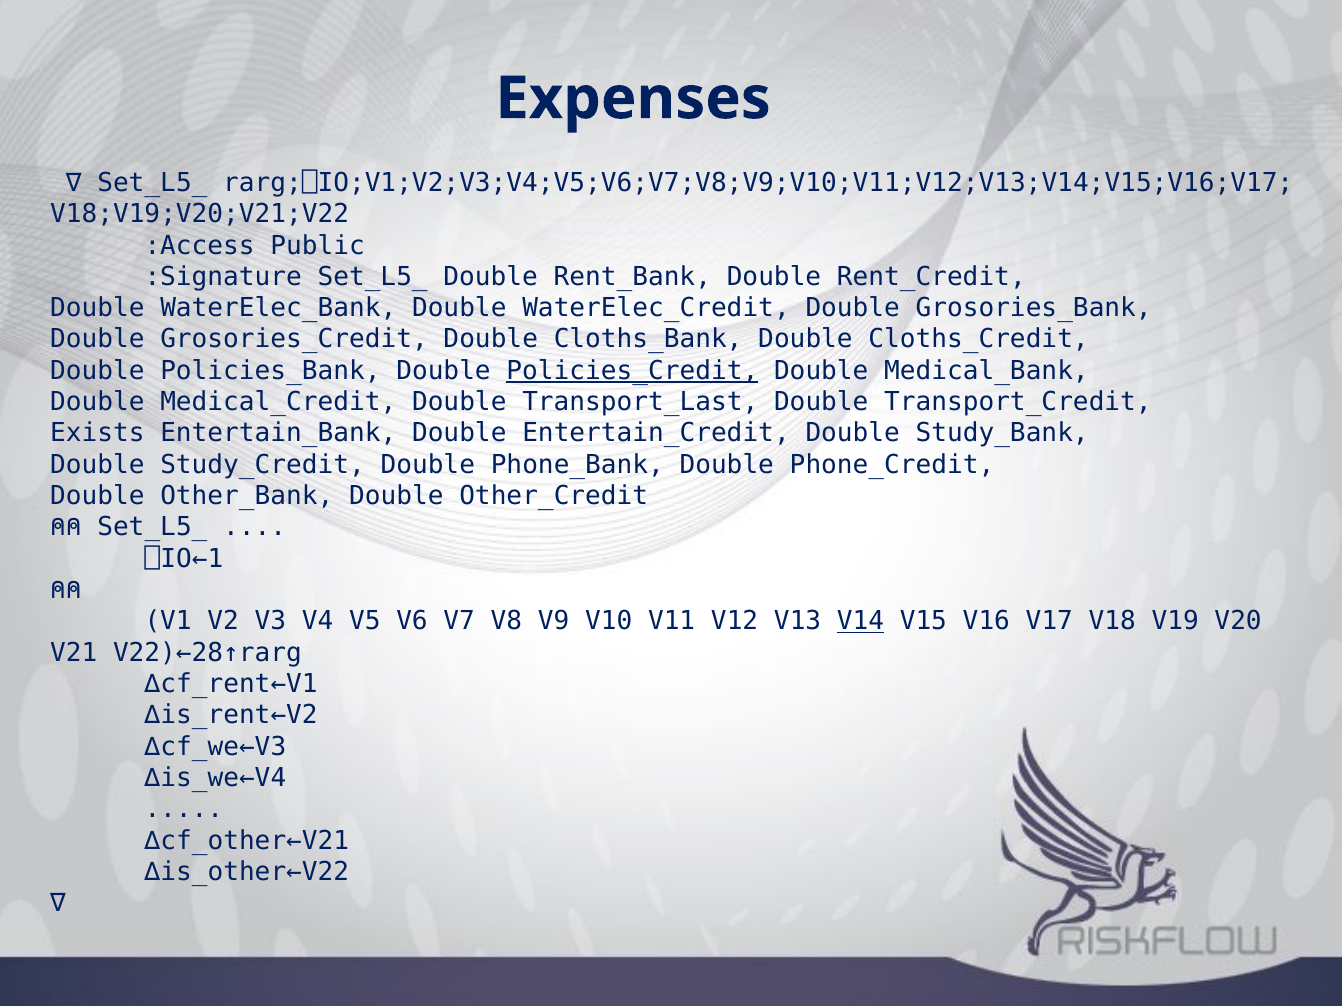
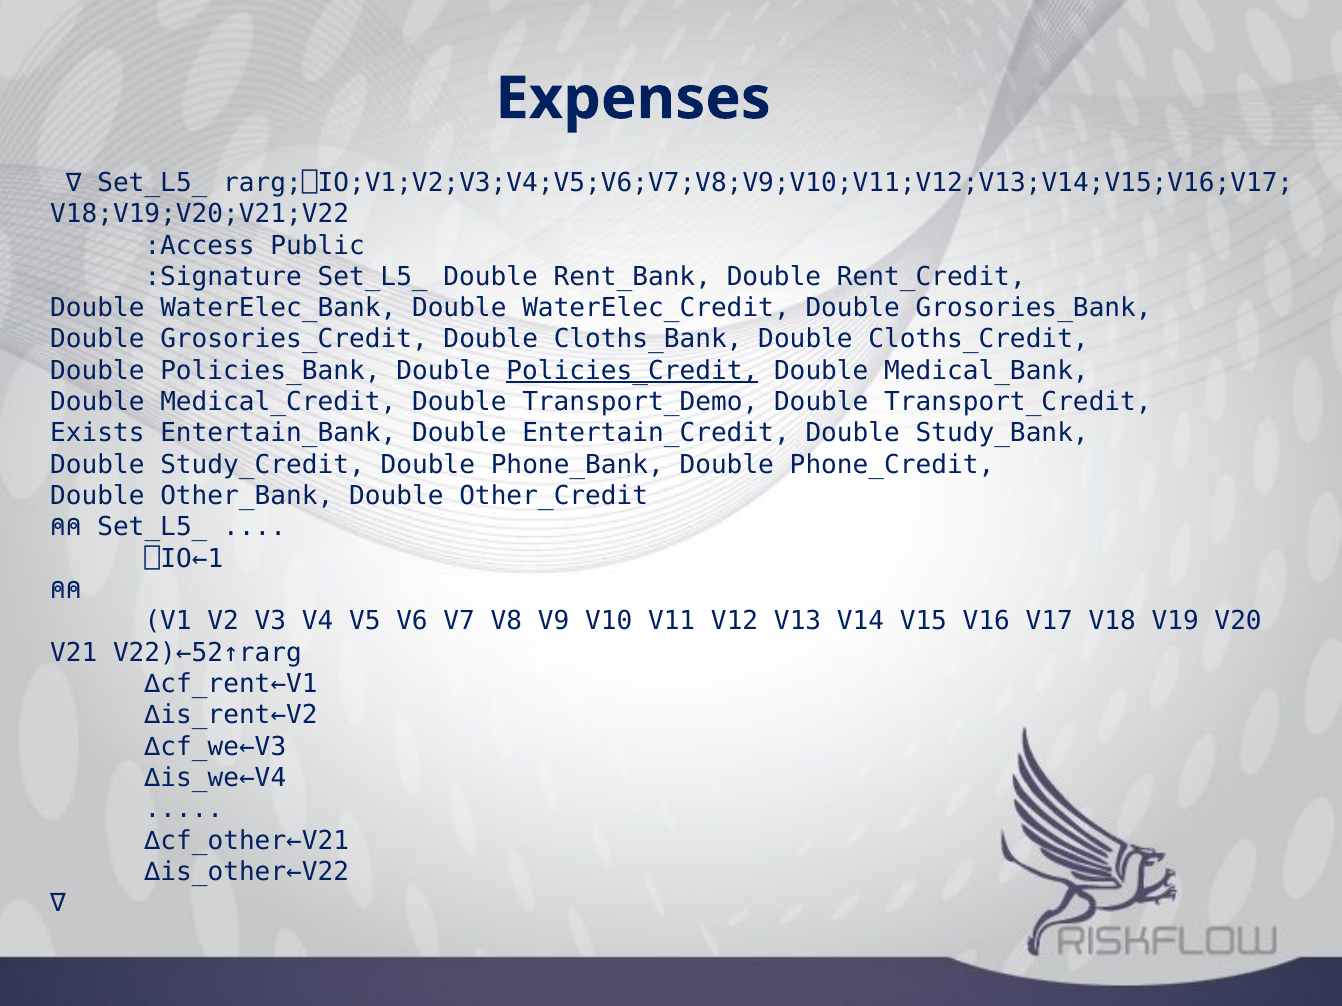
Transport_Last: Transport_Last -> Transport_Demo
V14 underline: present -> none
V22)←28↑rarg: V22)←28↑rarg -> V22)←52↑rarg
